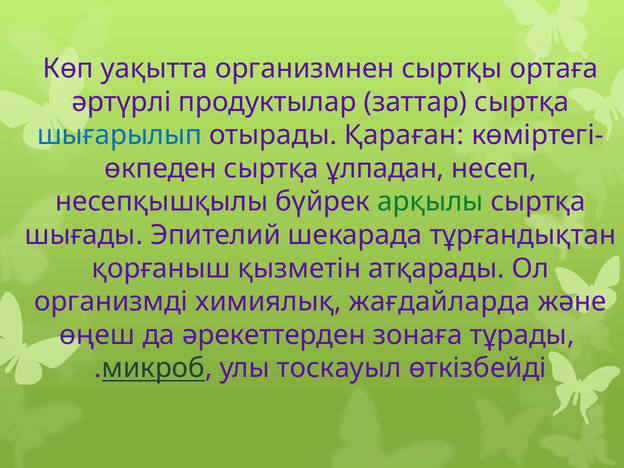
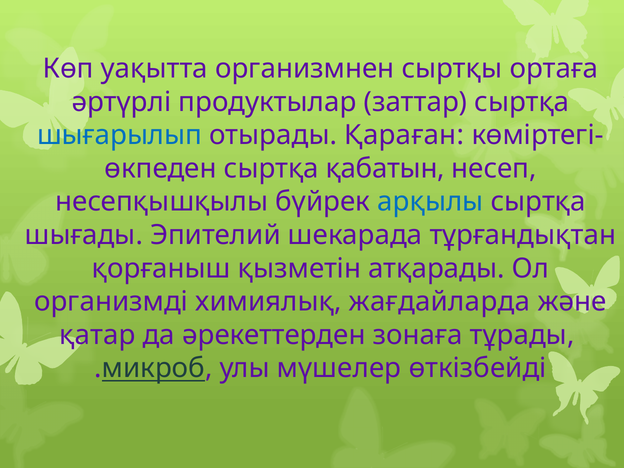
ұлпадан: ұлпадан -> қабатын
арқылы colour: green -> blue
өңеш: өңеш -> қатар
тоскауыл: тоскауыл -> мүшелер
